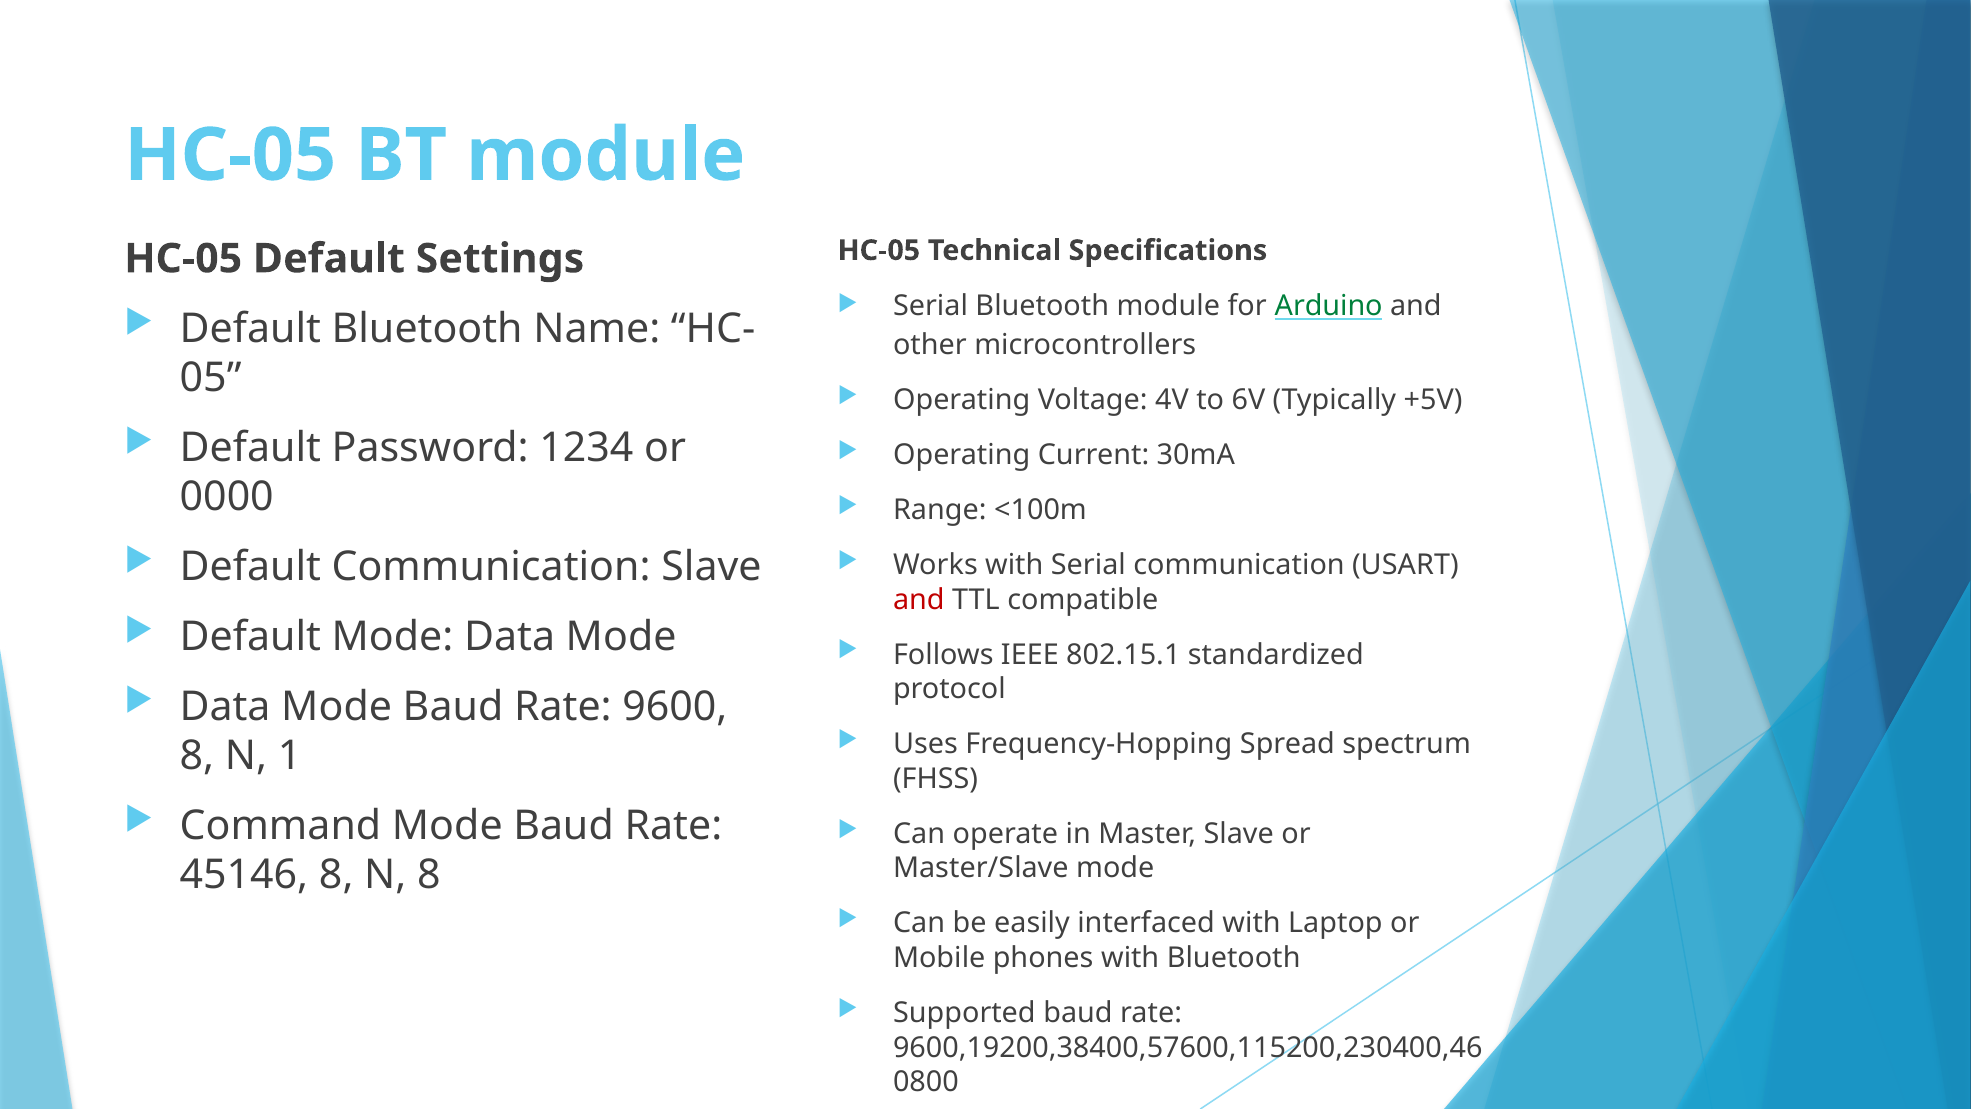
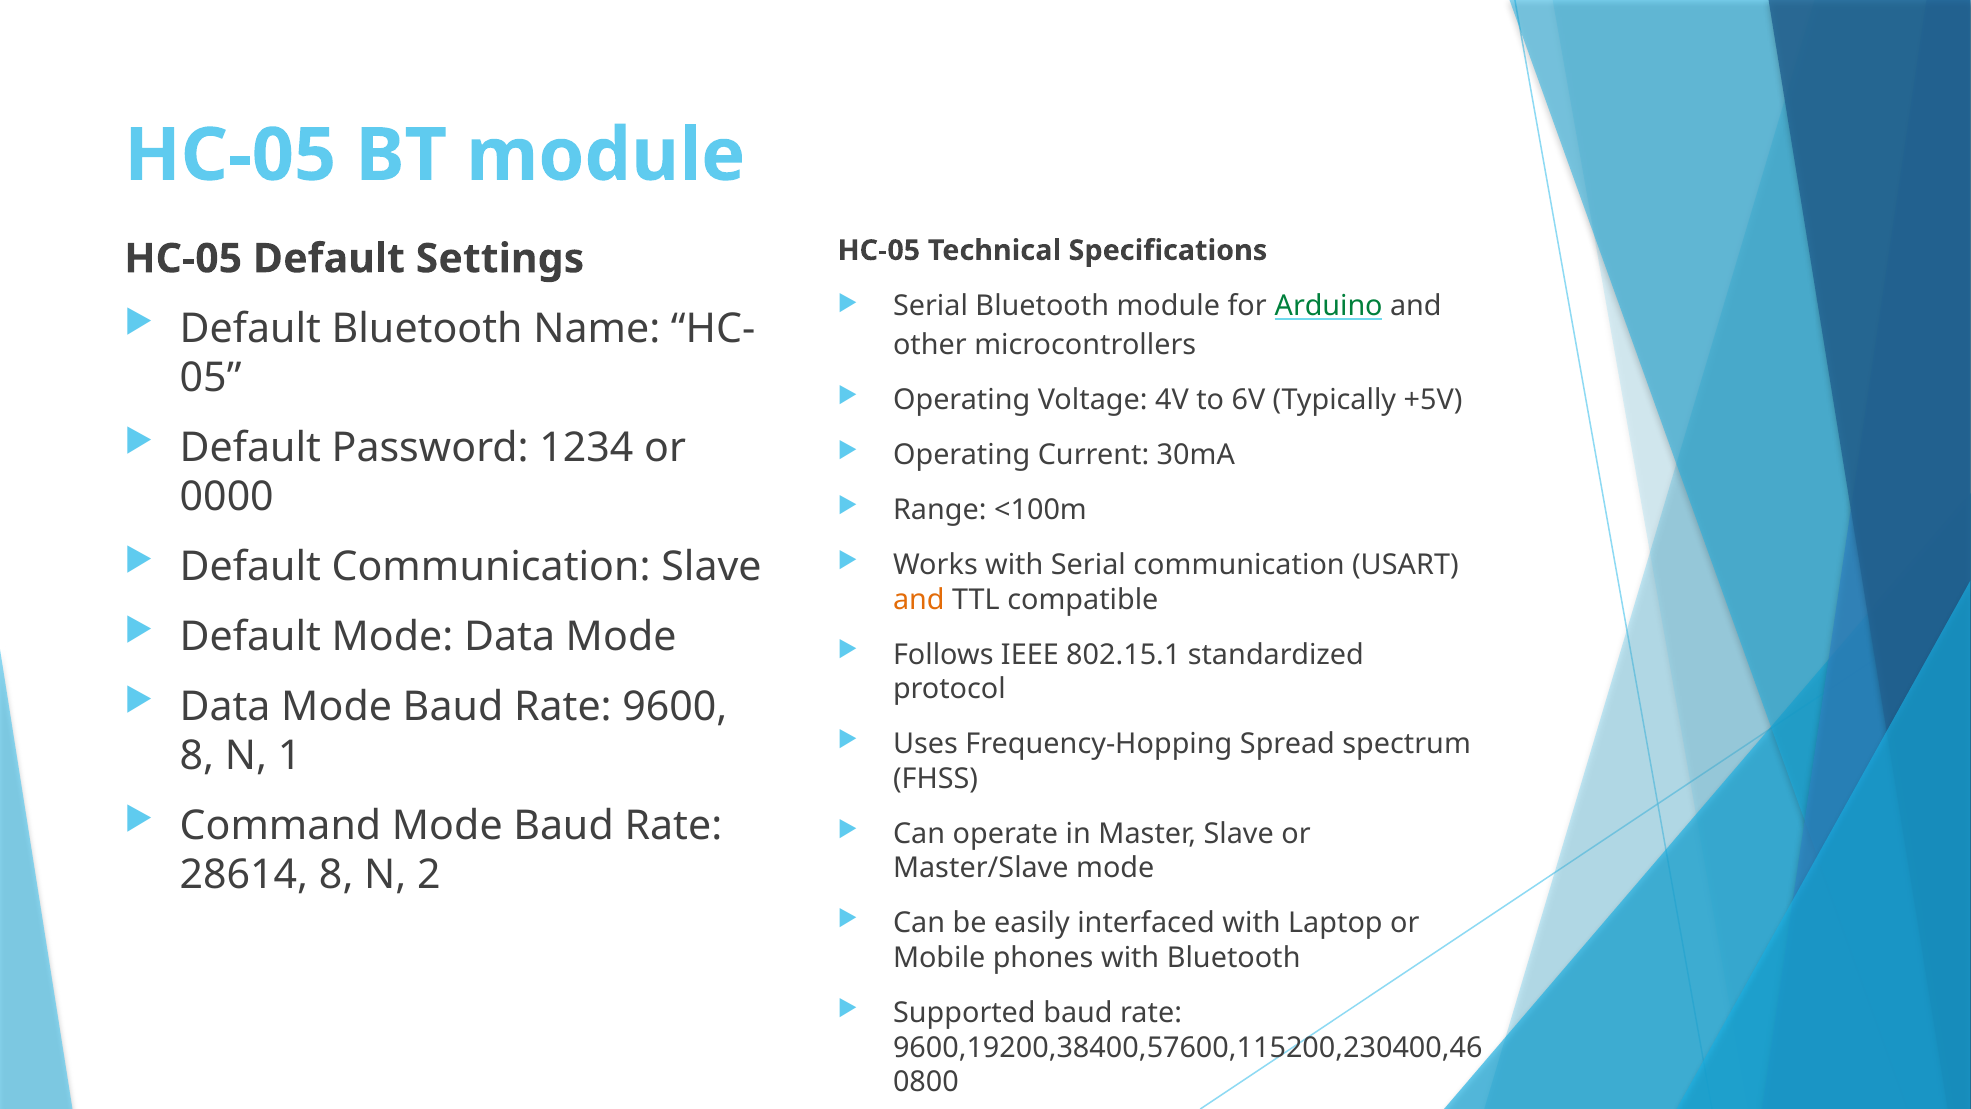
and at (919, 599) colour: red -> orange
45146: 45146 -> 28614
N 8: 8 -> 2
